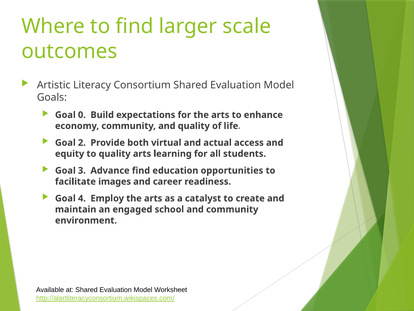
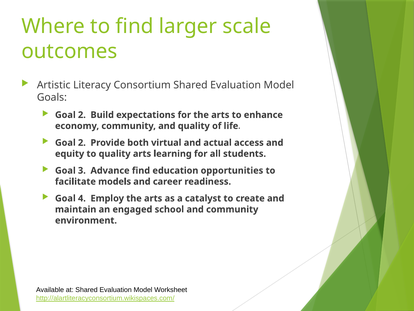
0 at (82, 115): 0 -> 2
images: images -> models
